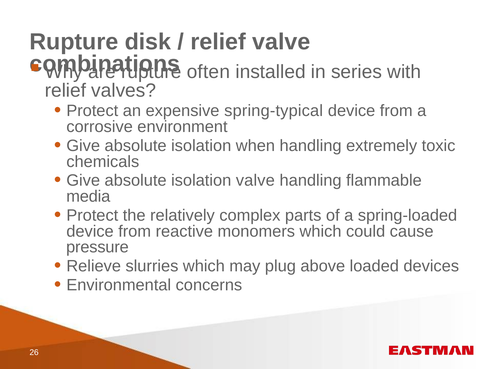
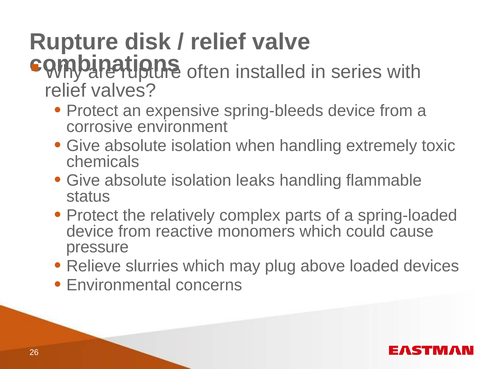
spring-typical: spring-typical -> spring-bleeds
isolation valve: valve -> leaks
media: media -> status
